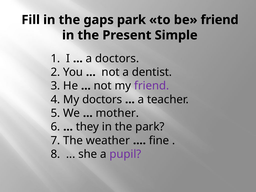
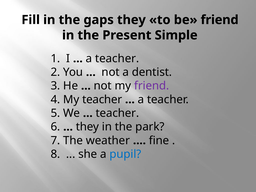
gaps park: park -> they
doctors at (117, 59): doctors -> teacher
My doctors: doctors -> teacher
mother at (117, 113): mother -> teacher
pupil colour: purple -> blue
